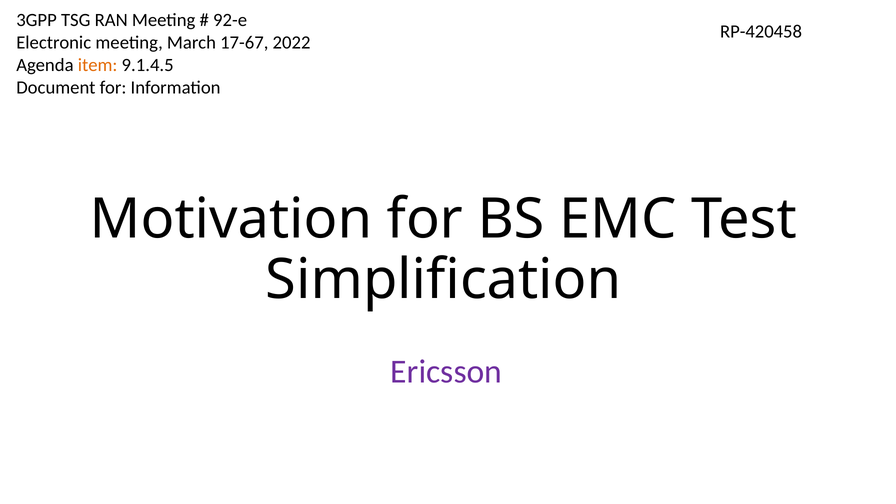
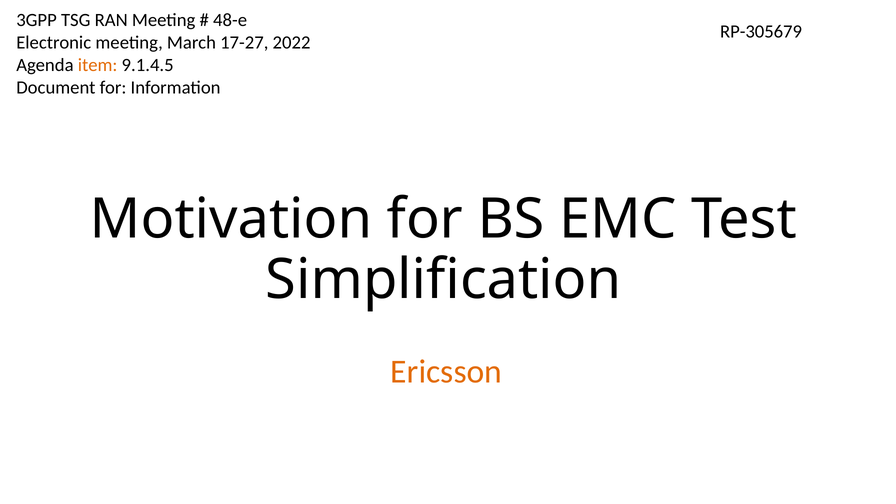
92-e: 92-e -> 48-e
RP-420458: RP-420458 -> RP-305679
17-67: 17-67 -> 17-27
Ericsson colour: purple -> orange
